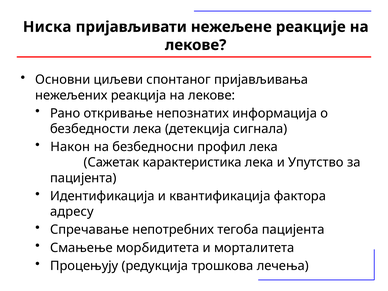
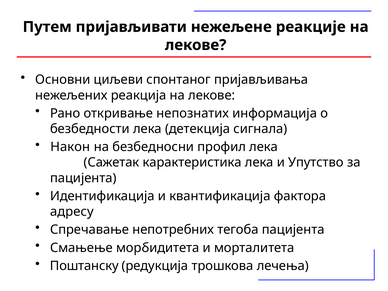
Ниска: Ниска -> Путем
Процењују: Процењују -> Поштанску
